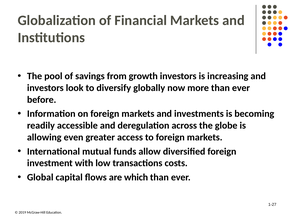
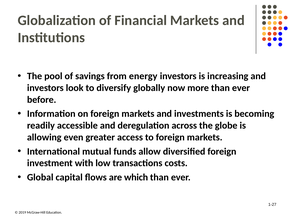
growth: growth -> energy
